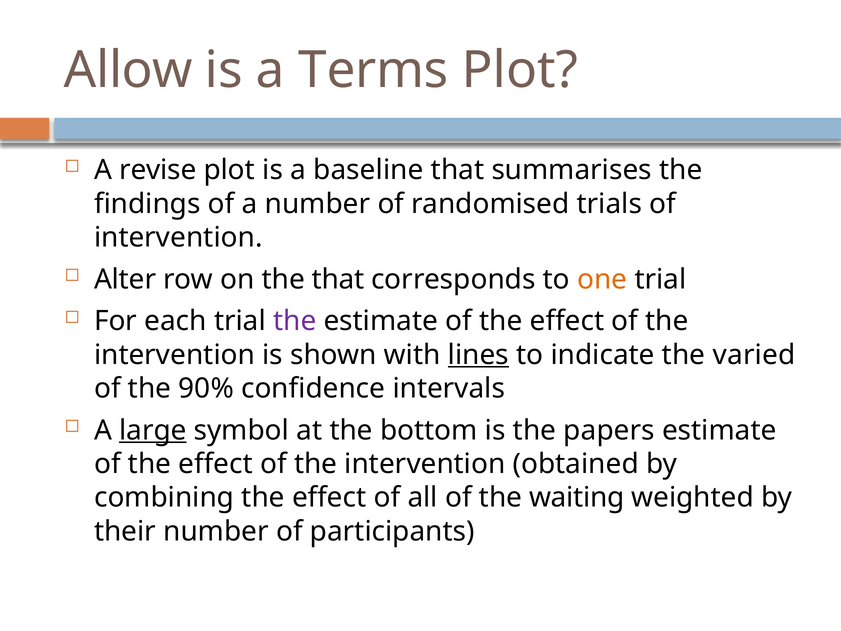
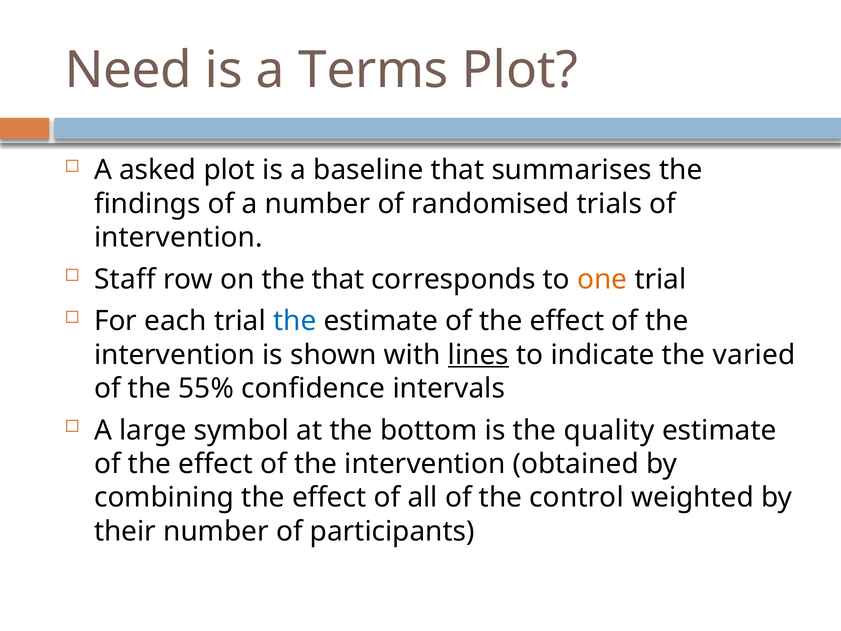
Allow: Allow -> Need
revise: revise -> asked
Alter: Alter -> Staff
the at (295, 321) colour: purple -> blue
90%: 90% -> 55%
large underline: present -> none
papers: papers -> quality
waiting: waiting -> control
